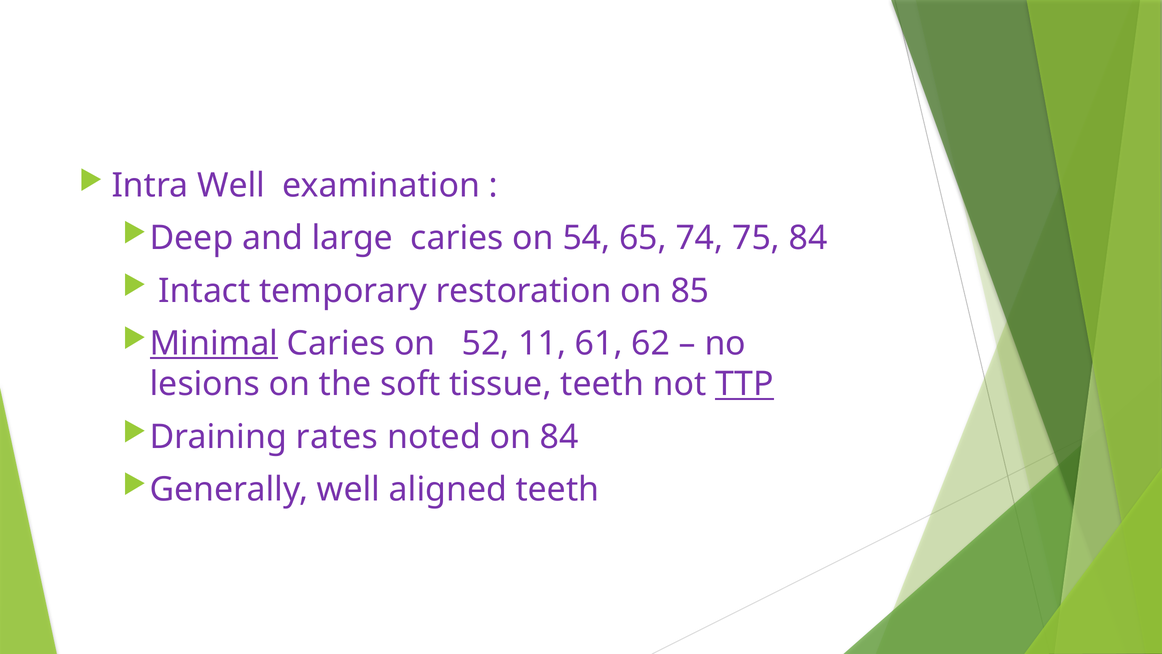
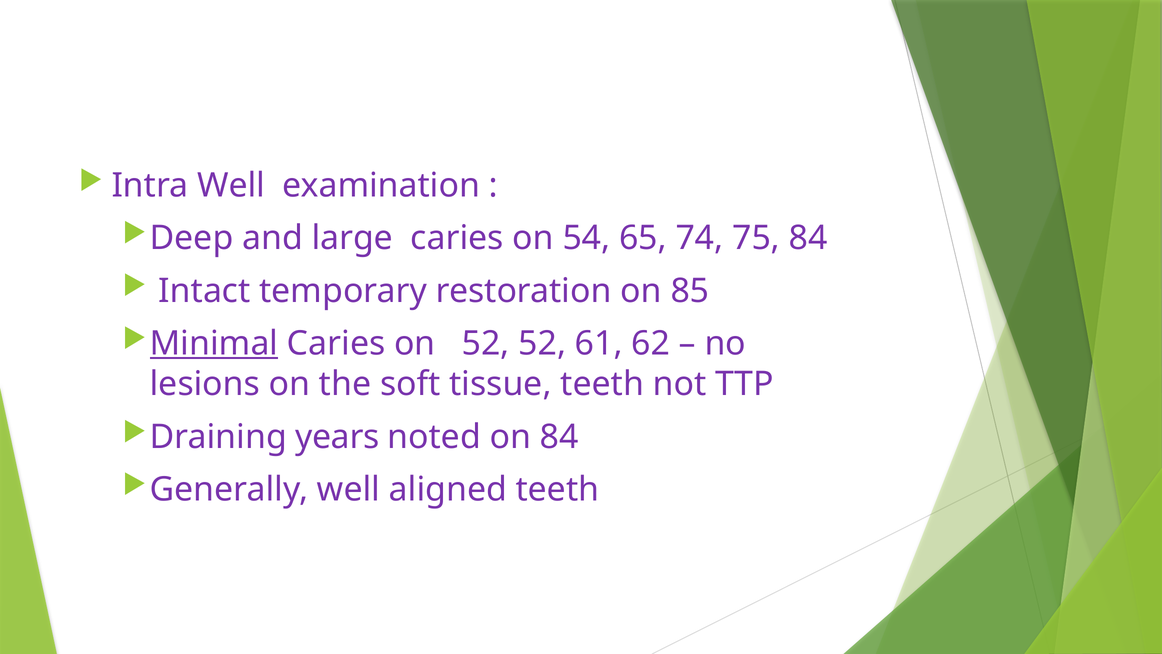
52 11: 11 -> 52
TTP underline: present -> none
rates: rates -> years
